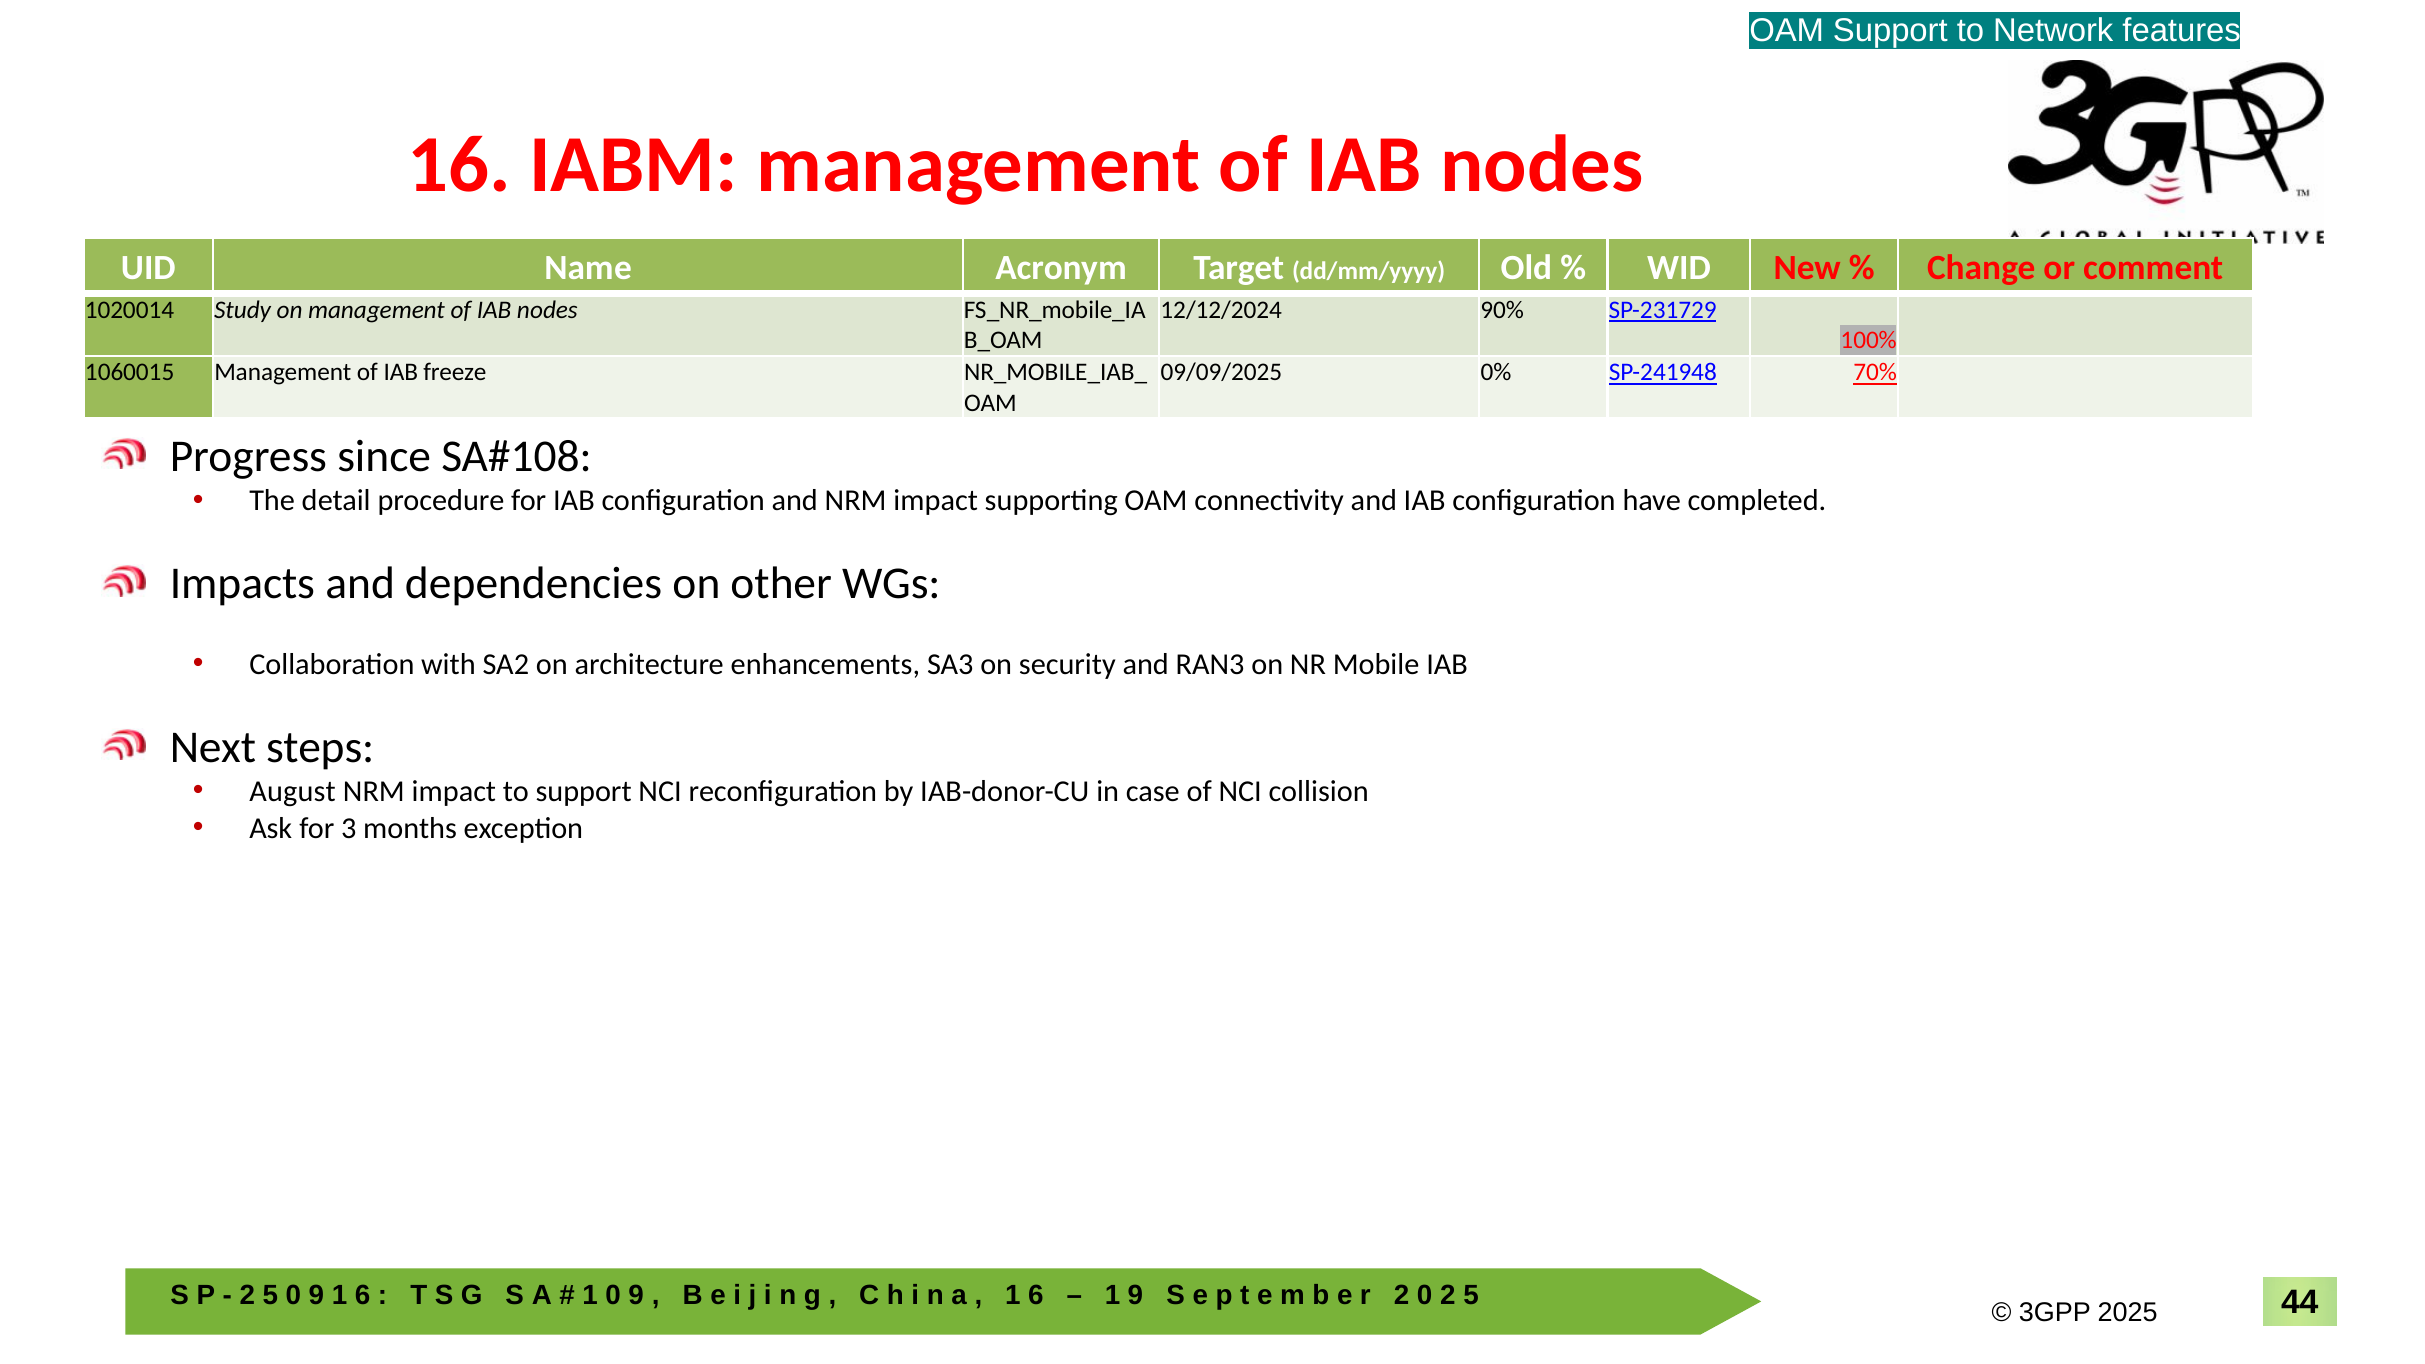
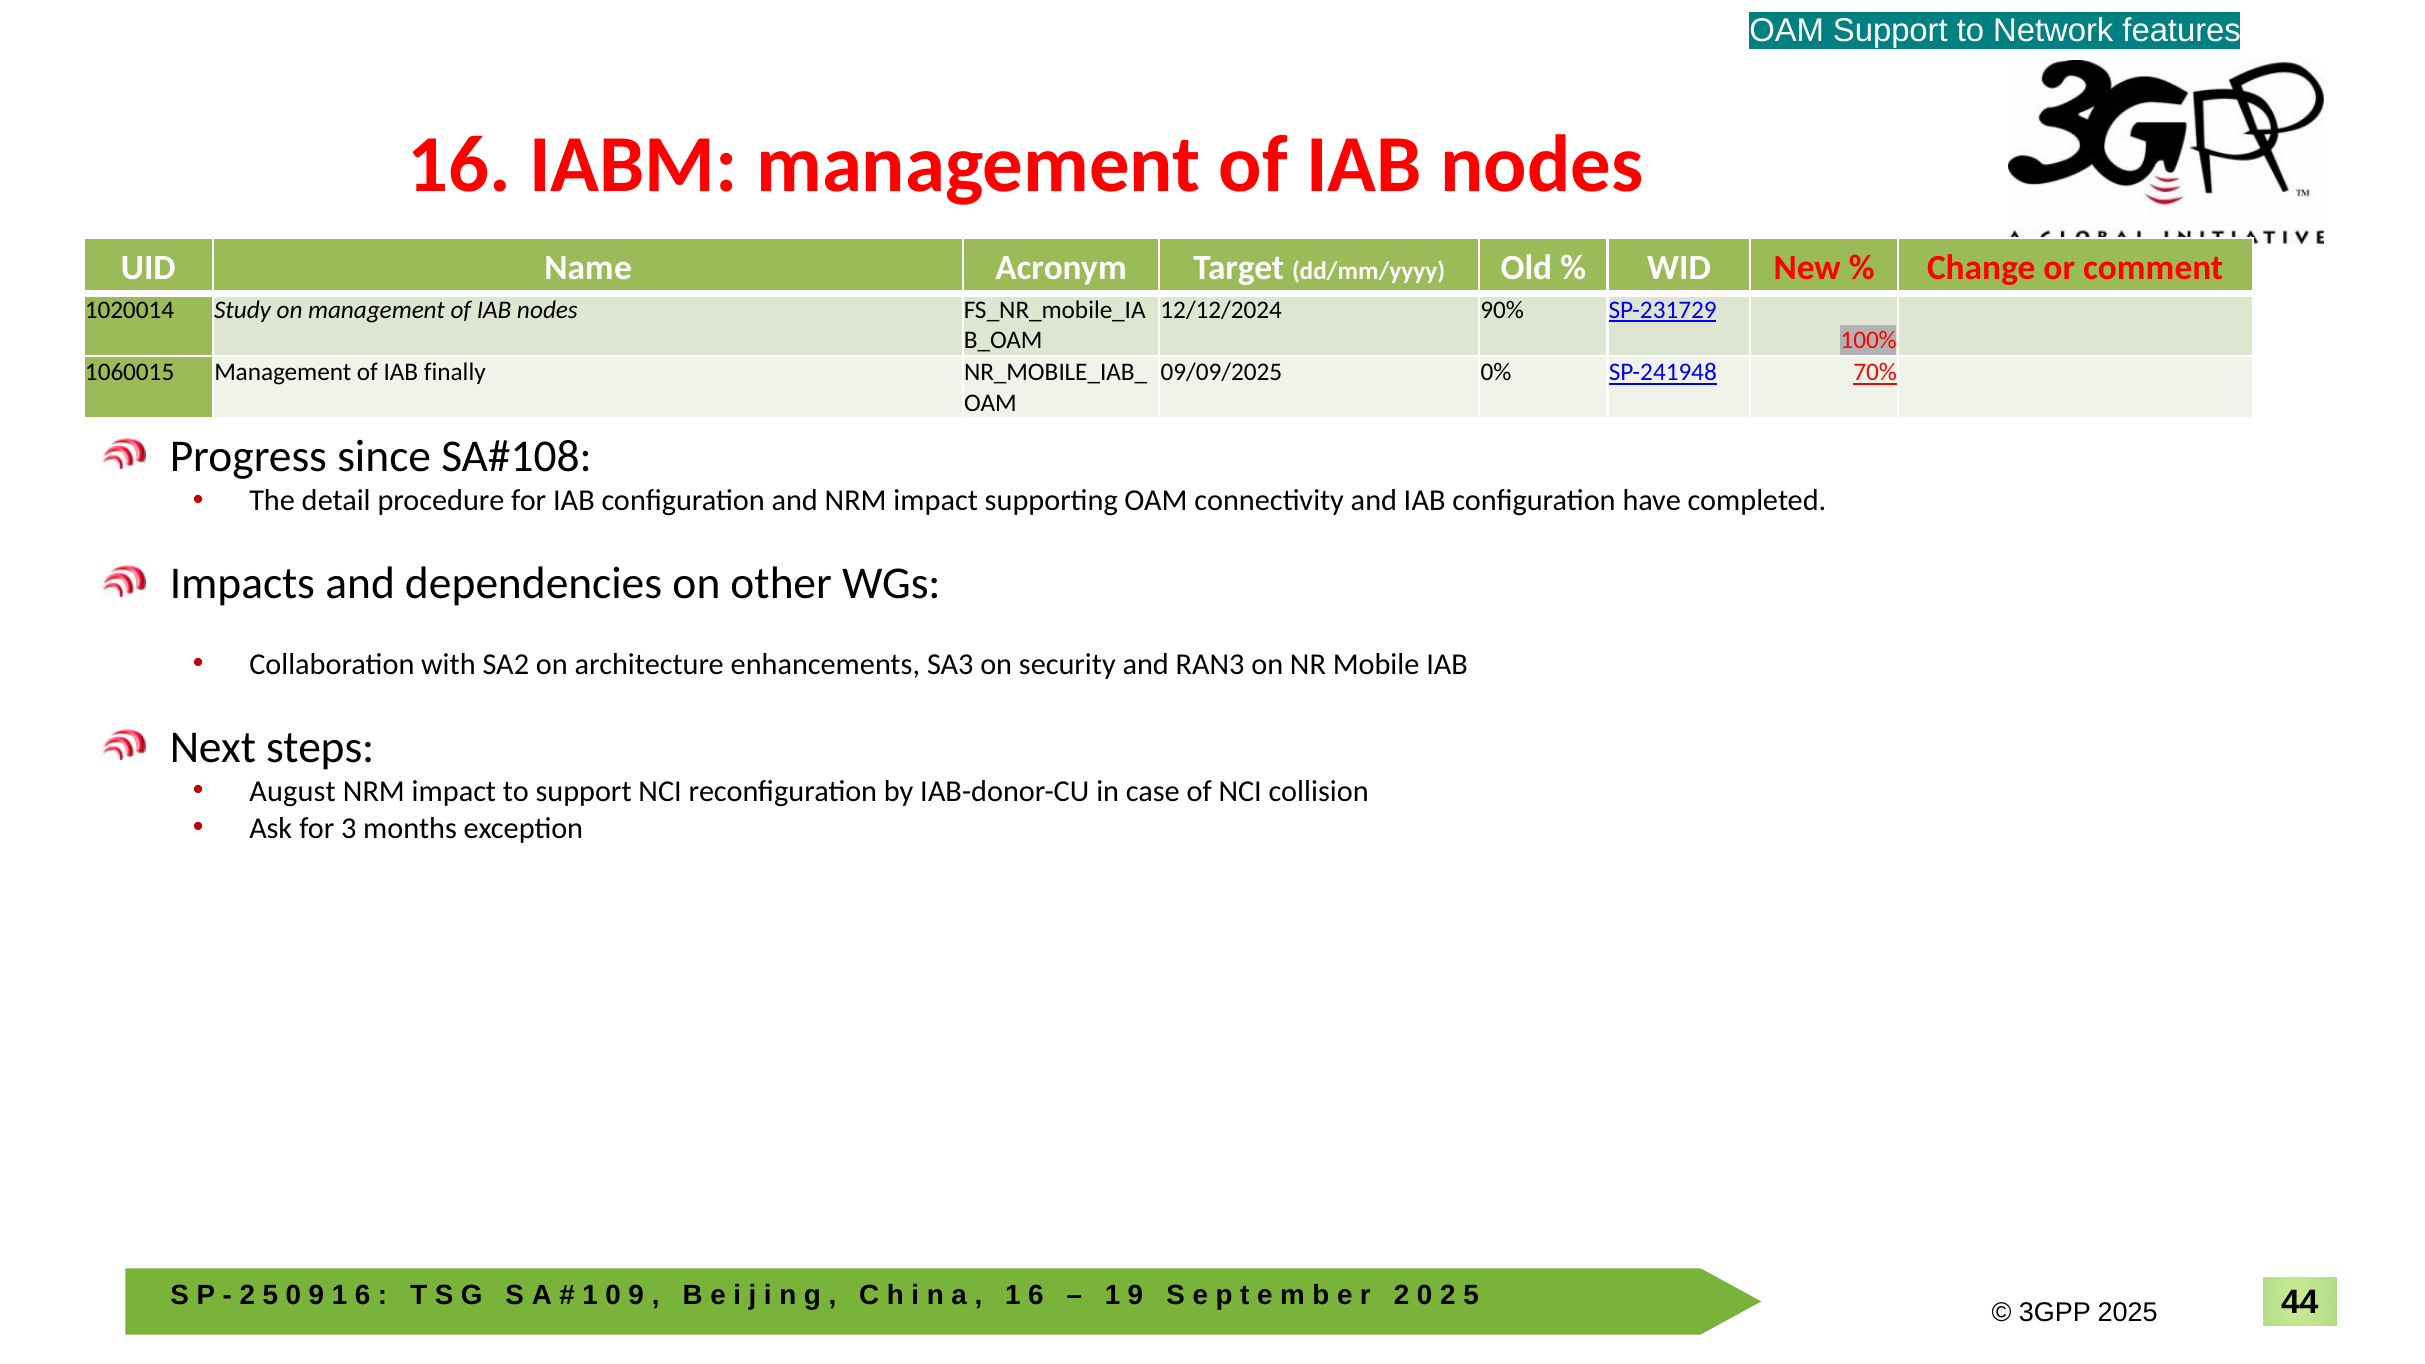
freeze: freeze -> finally
